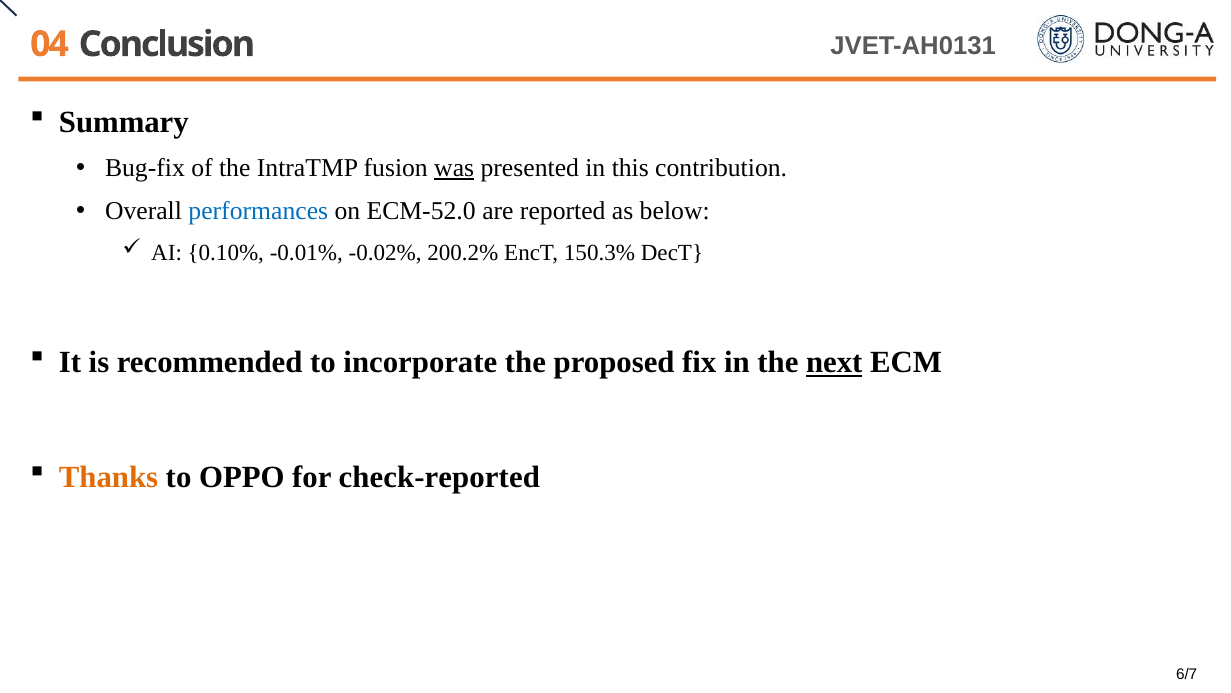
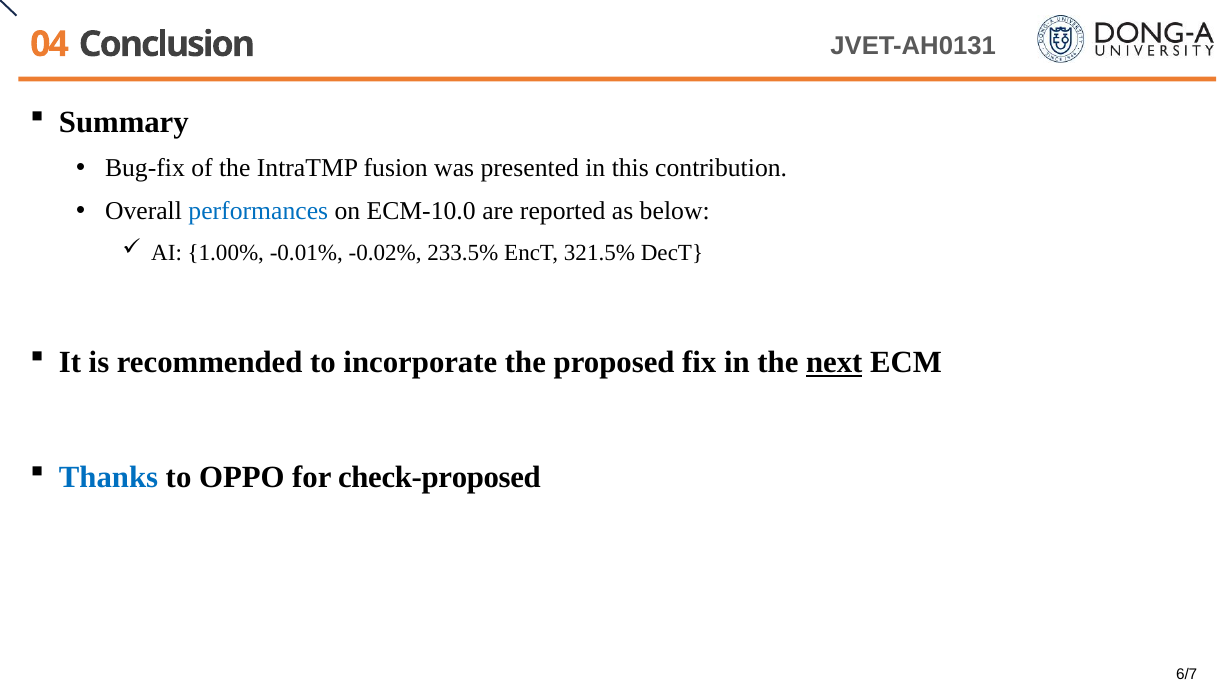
was underline: present -> none
ECM-52.0: ECM-52.0 -> ECM-10.0
0.10%: 0.10% -> 1.00%
200.2%: 200.2% -> 233.5%
150.3%: 150.3% -> 321.5%
Thanks colour: orange -> blue
check-reported: check-reported -> check-proposed
